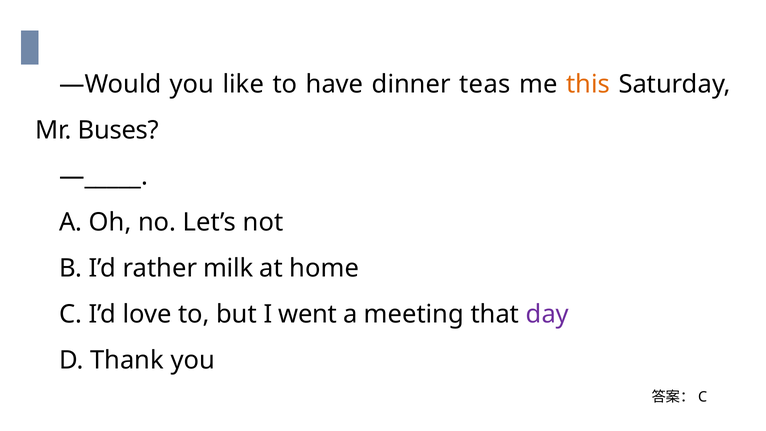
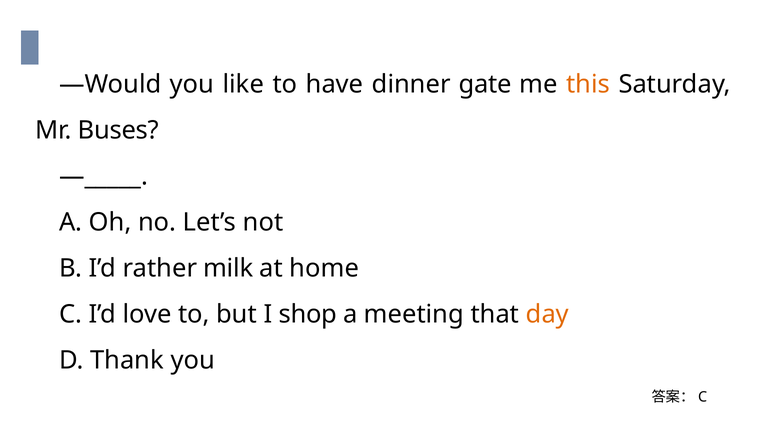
teas: teas -> gate
went: went -> shop
day colour: purple -> orange
